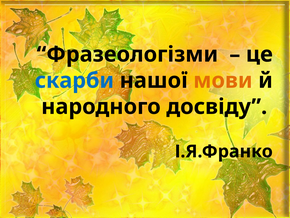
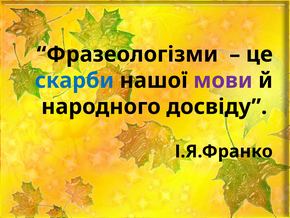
мови colour: orange -> purple
